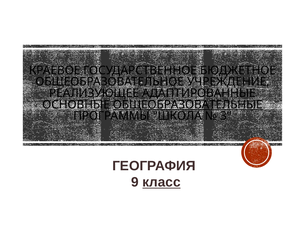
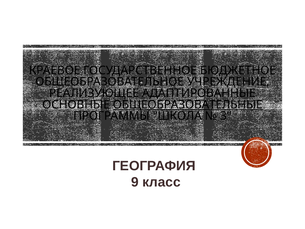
класс underline: present -> none
